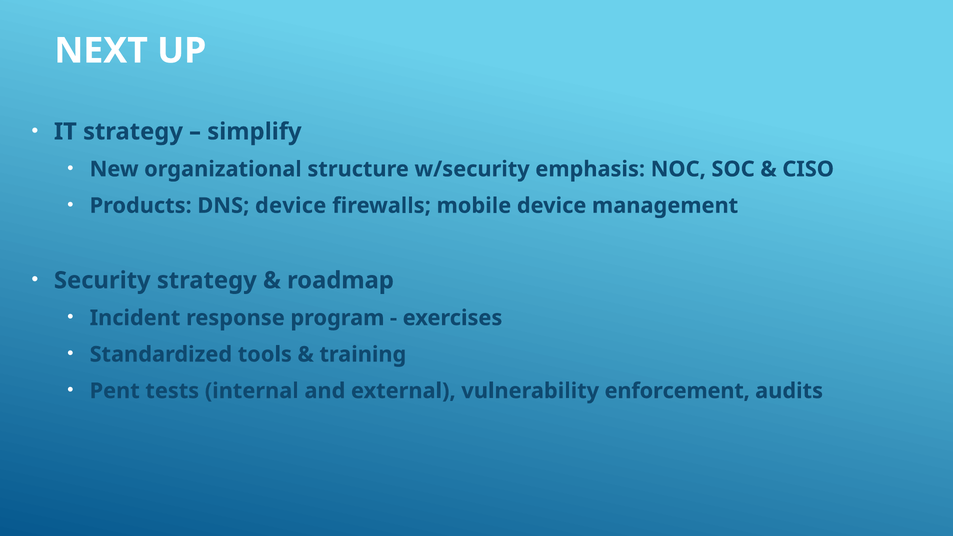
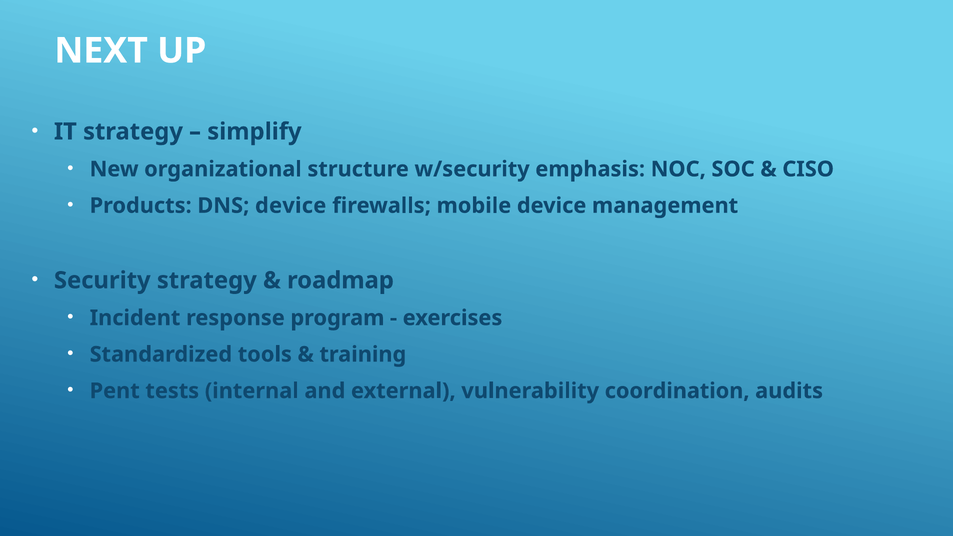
enforcement: enforcement -> coordination
